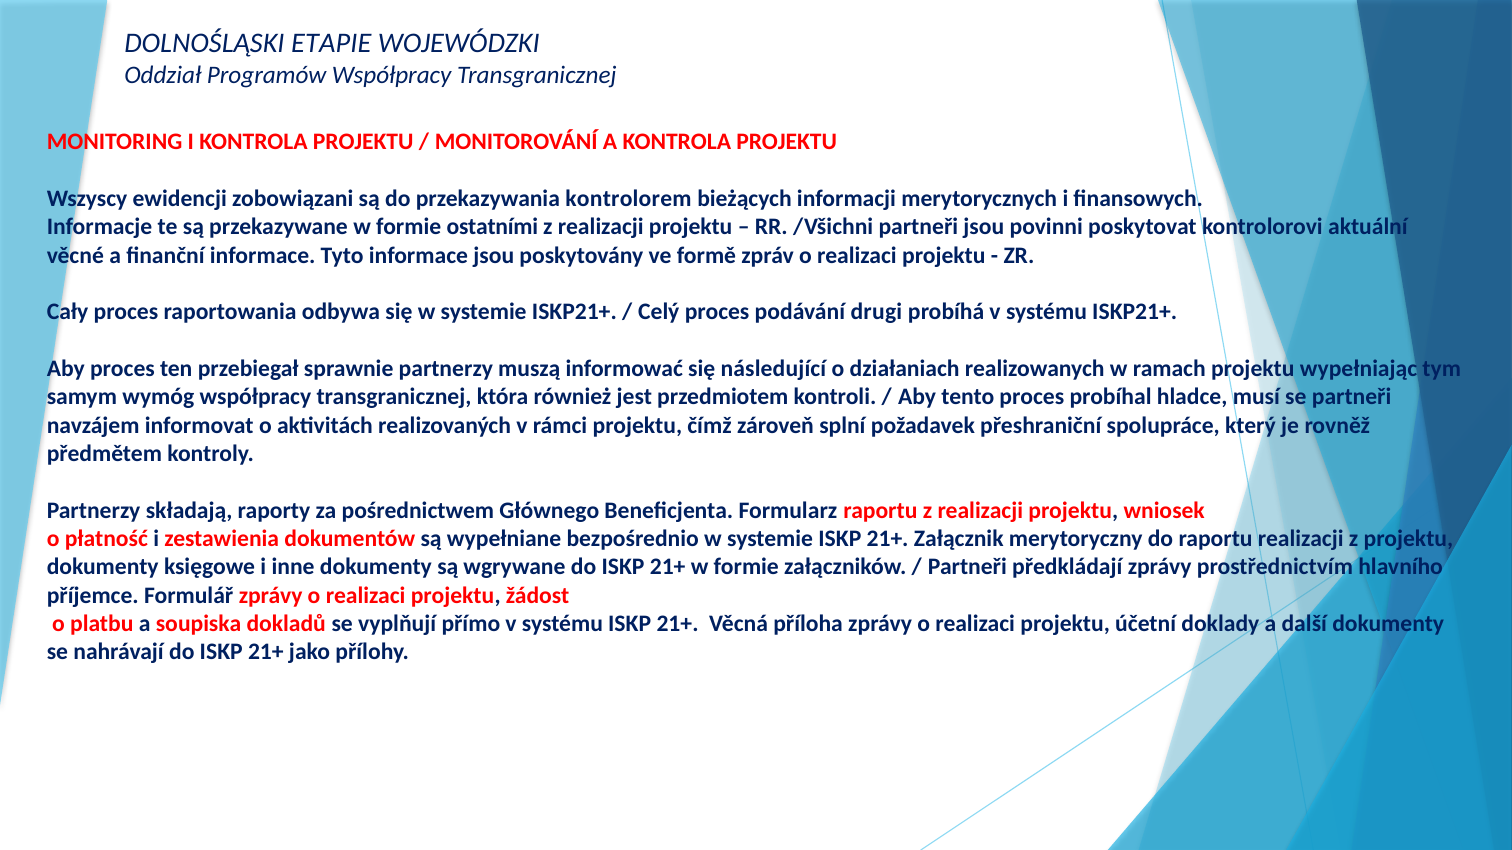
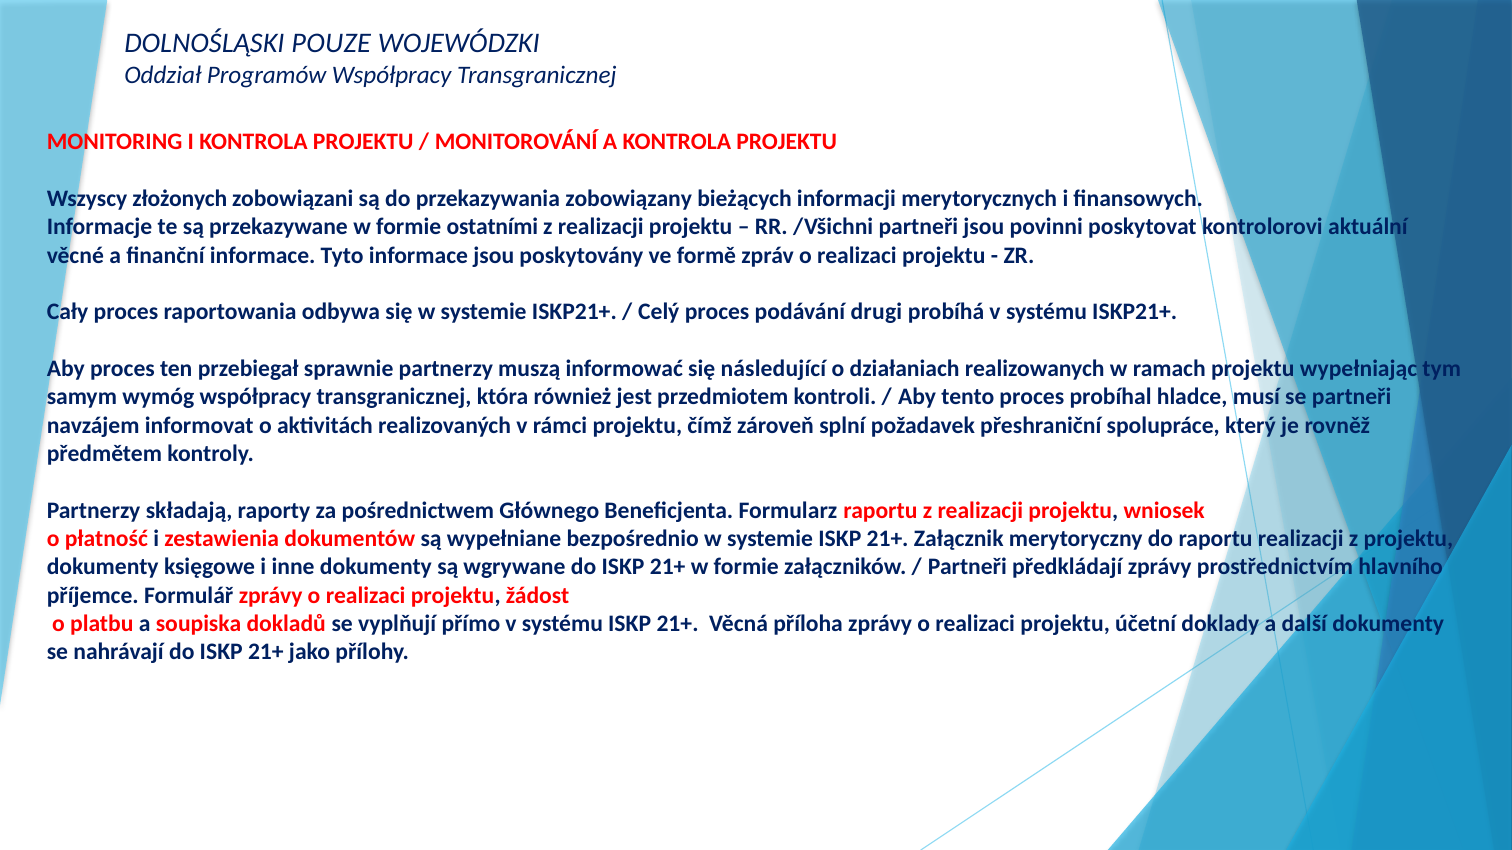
ETAPIE: ETAPIE -> POUZE
ewidencji: ewidencji -> złożonych
kontrolorem: kontrolorem -> zobowiązany
